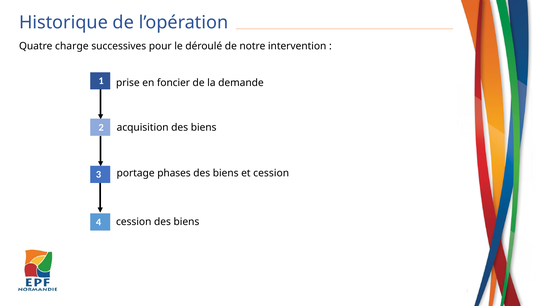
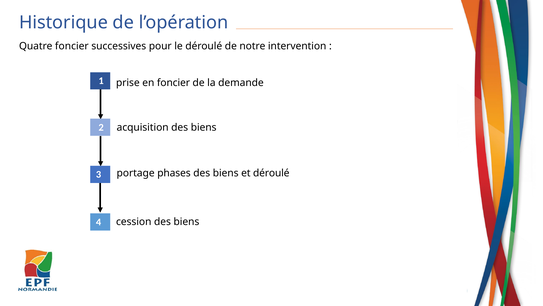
Quatre charge: charge -> foncier
et cession: cession -> déroulé
